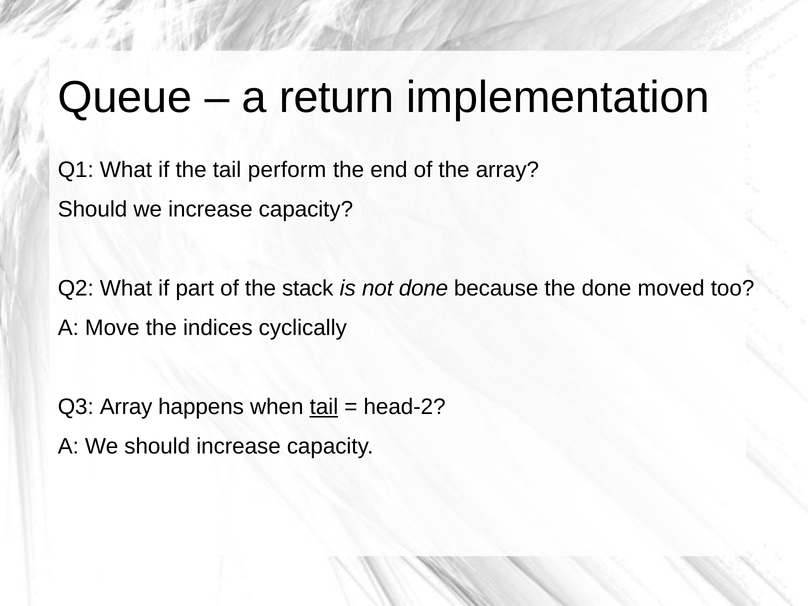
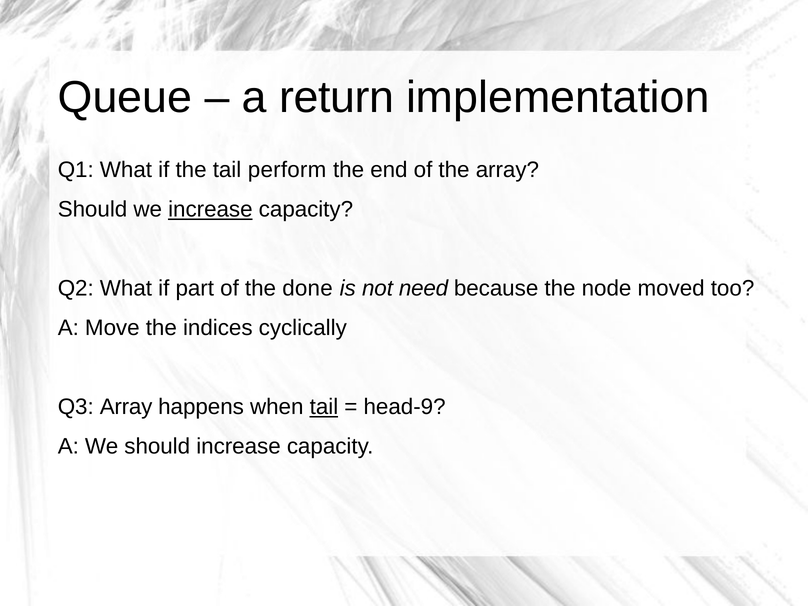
increase at (210, 209) underline: none -> present
stack: stack -> done
not done: done -> need
the done: done -> node
head-2: head-2 -> head-9
